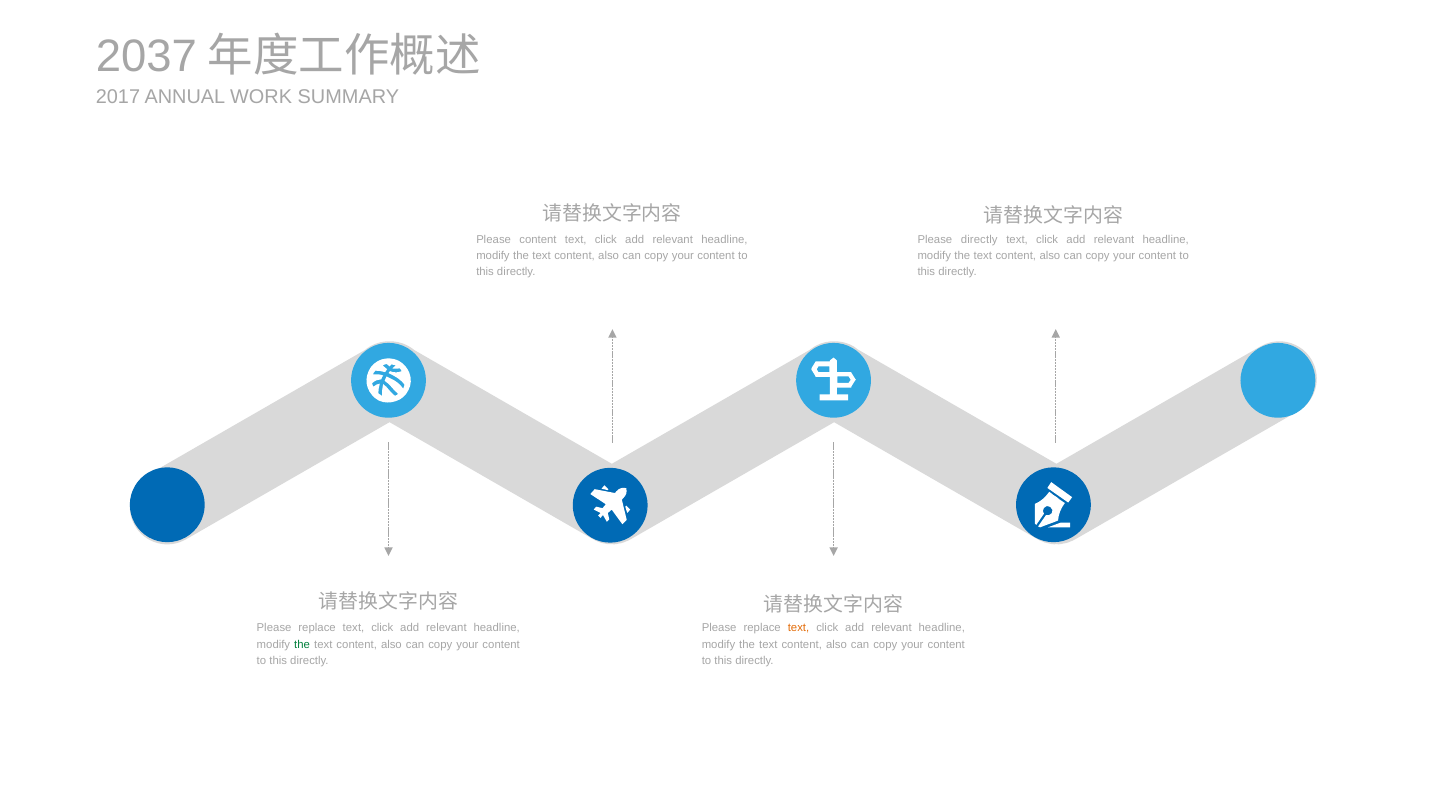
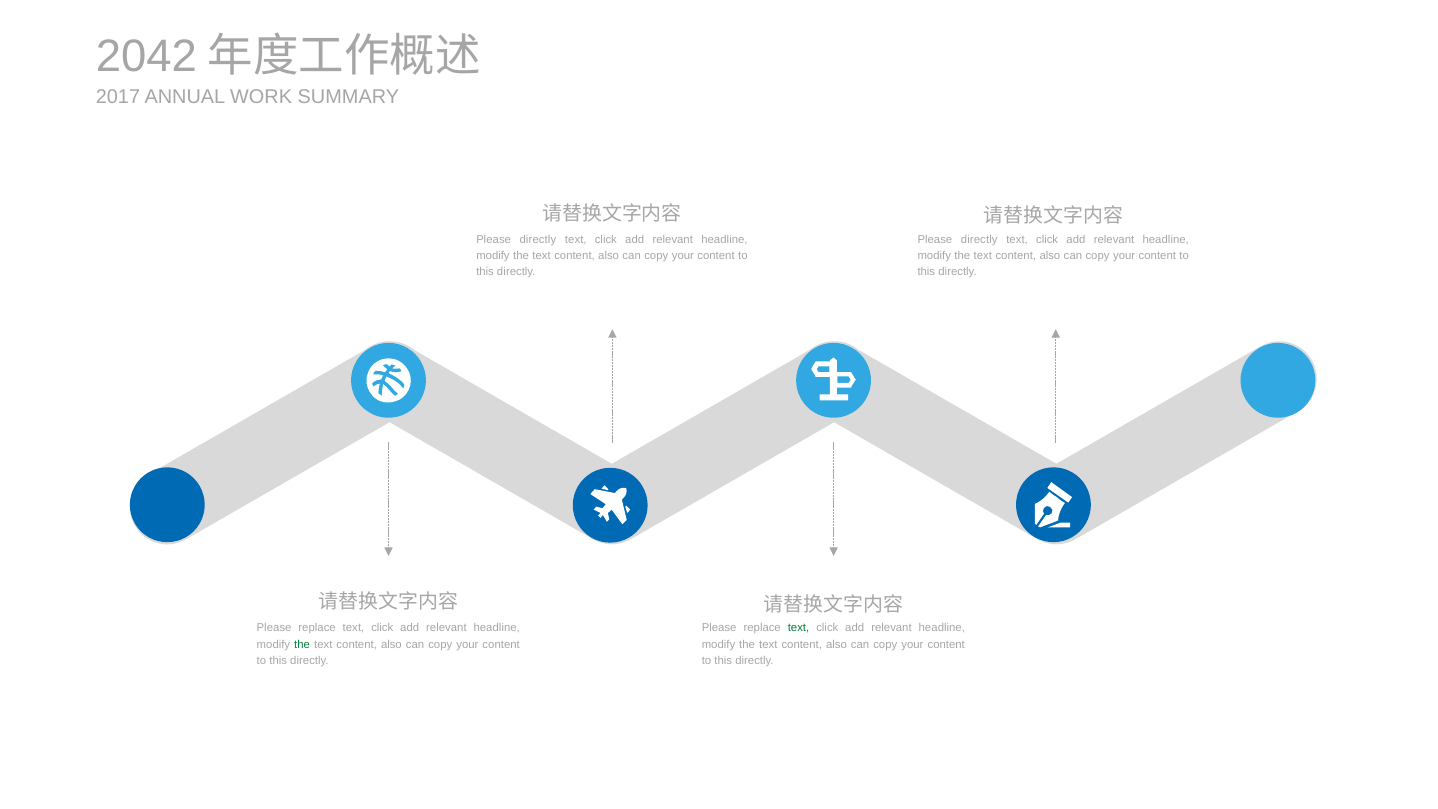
2037: 2037 -> 2042
content at (538, 239): content -> directly
text at (799, 628) colour: orange -> green
